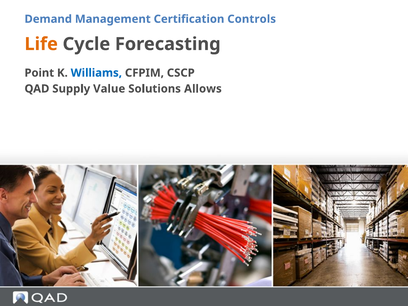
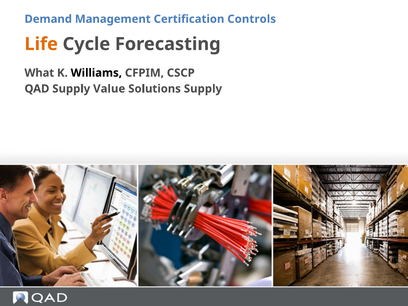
Point: Point -> What
Williams colour: blue -> black
Solutions Allows: Allows -> Supply
